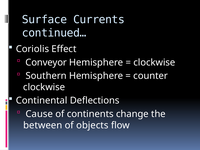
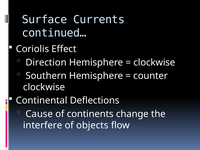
Conveyor: Conveyor -> Direction
between: between -> interfere
